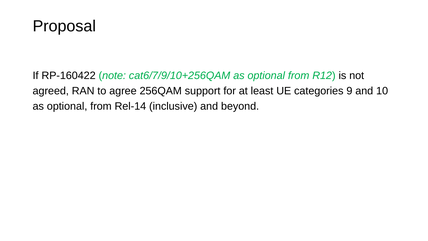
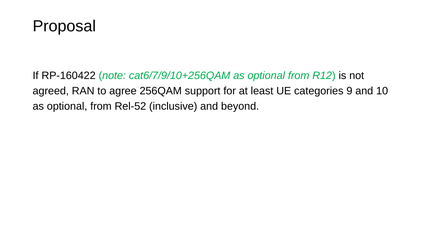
Rel-14: Rel-14 -> Rel-52
